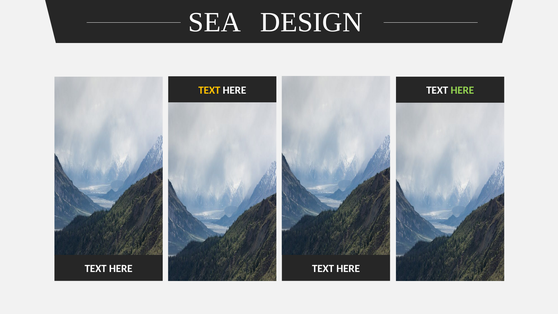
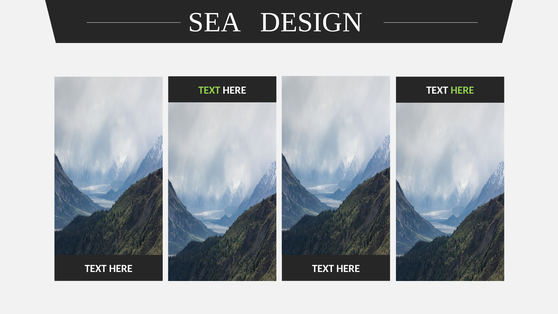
TEXT at (209, 90) colour: yellow -> light green
